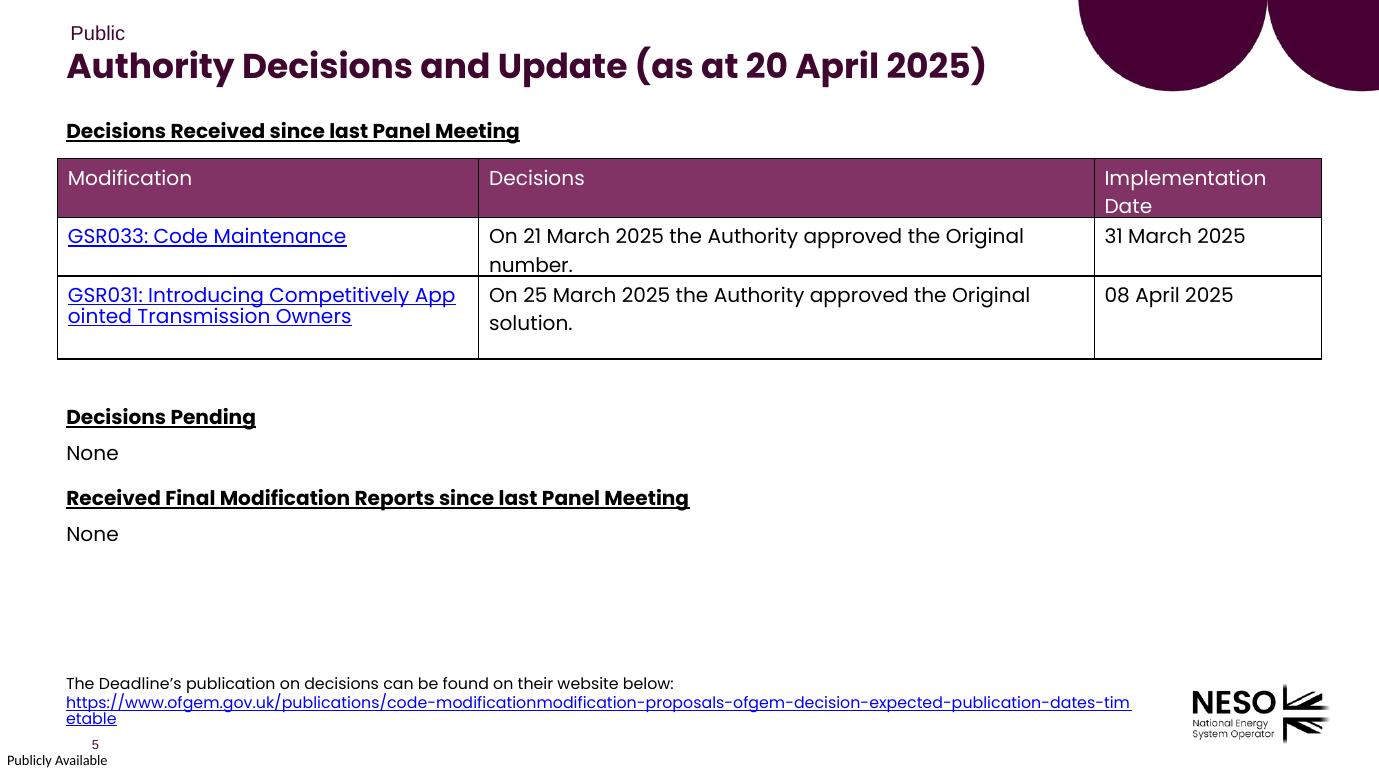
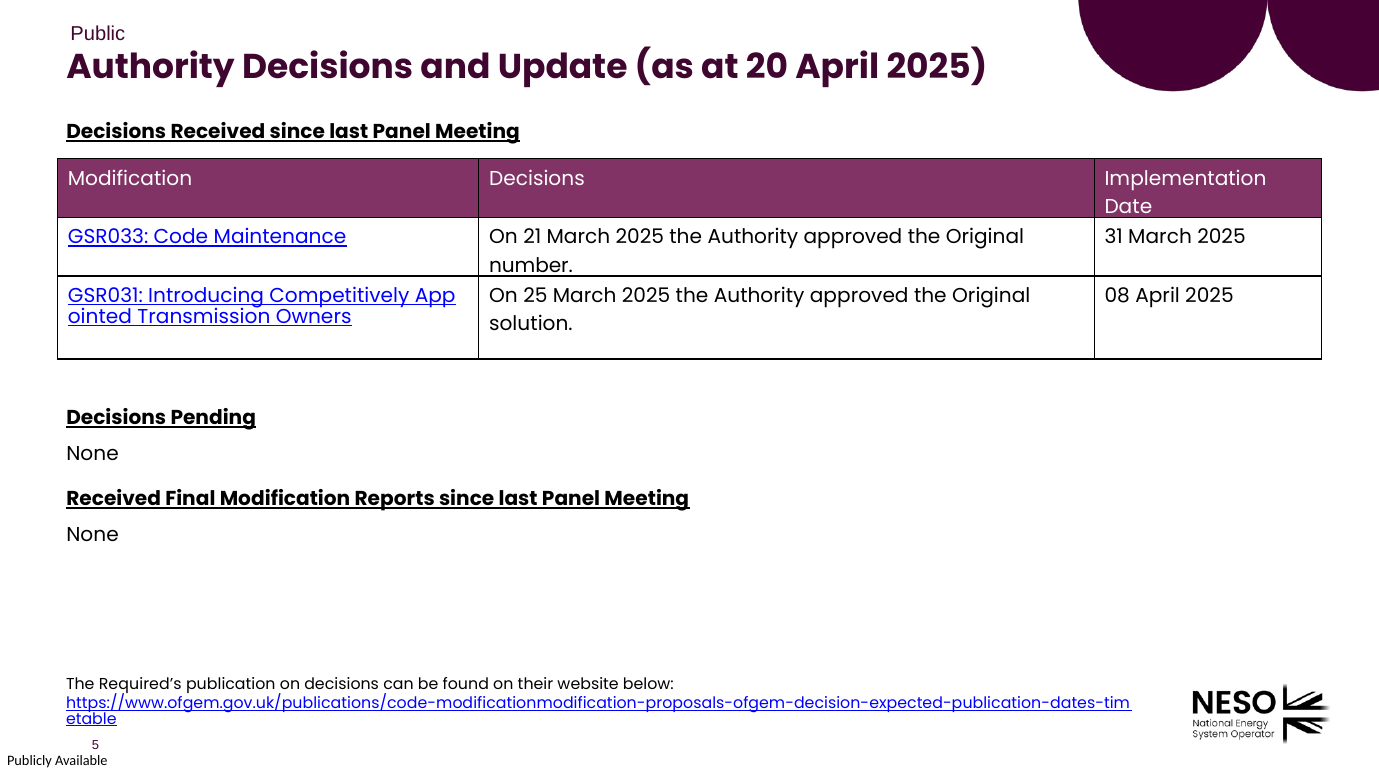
Deadline’s: Deadline’s -> Required’s
